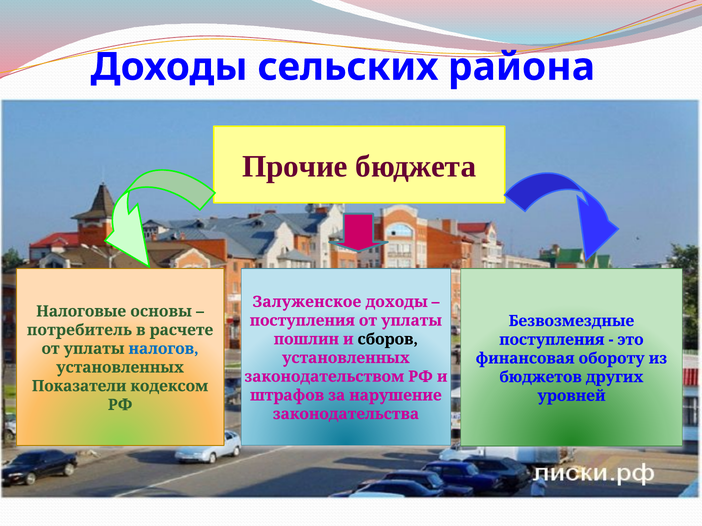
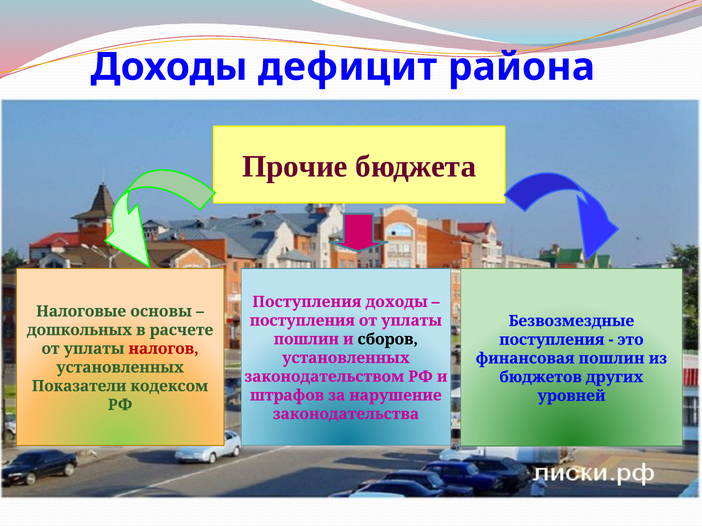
сельских: сельских -> дефицит
Залуженское at (307, 302): Залуженское -> Поступления
потребитель: потребитель -> дошкольных
налогов colour: blue -> red
финансовая обороту: обороту -> пошлин
